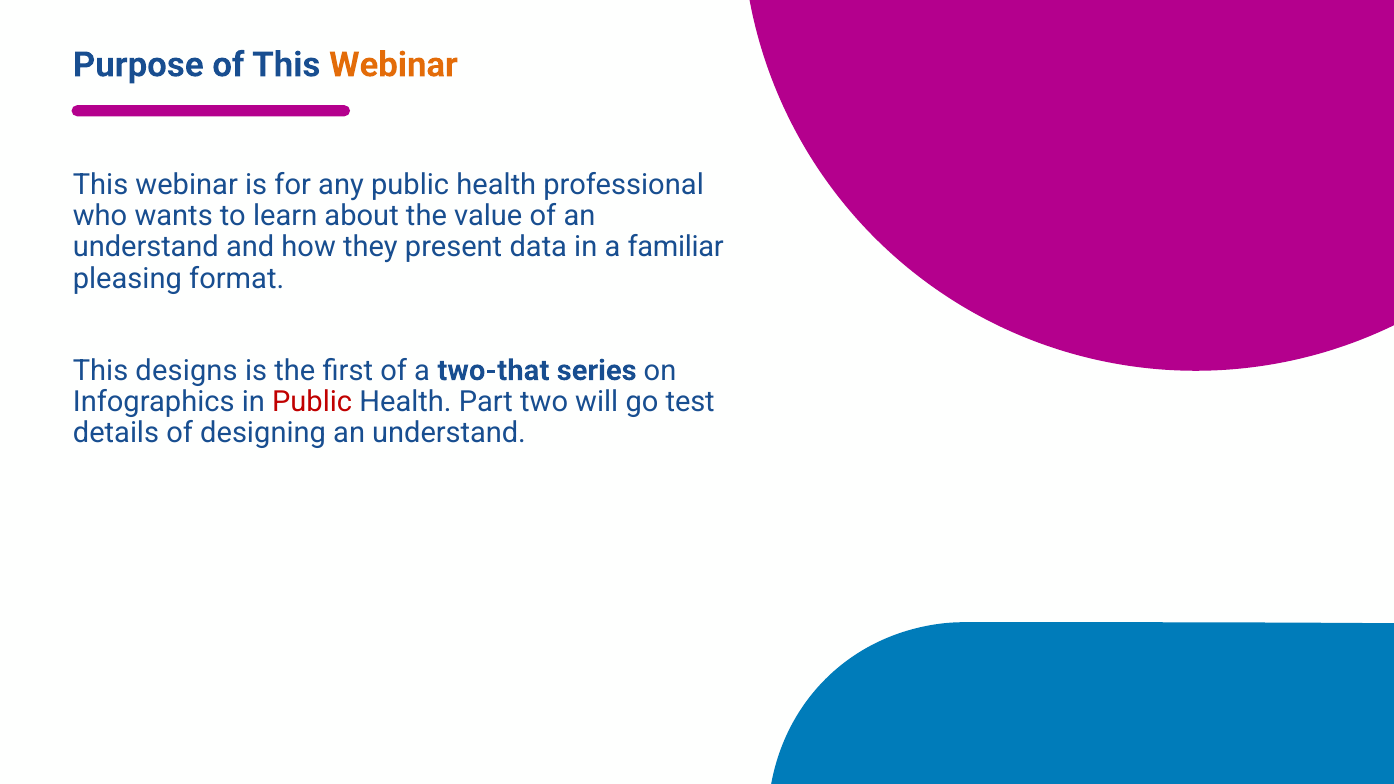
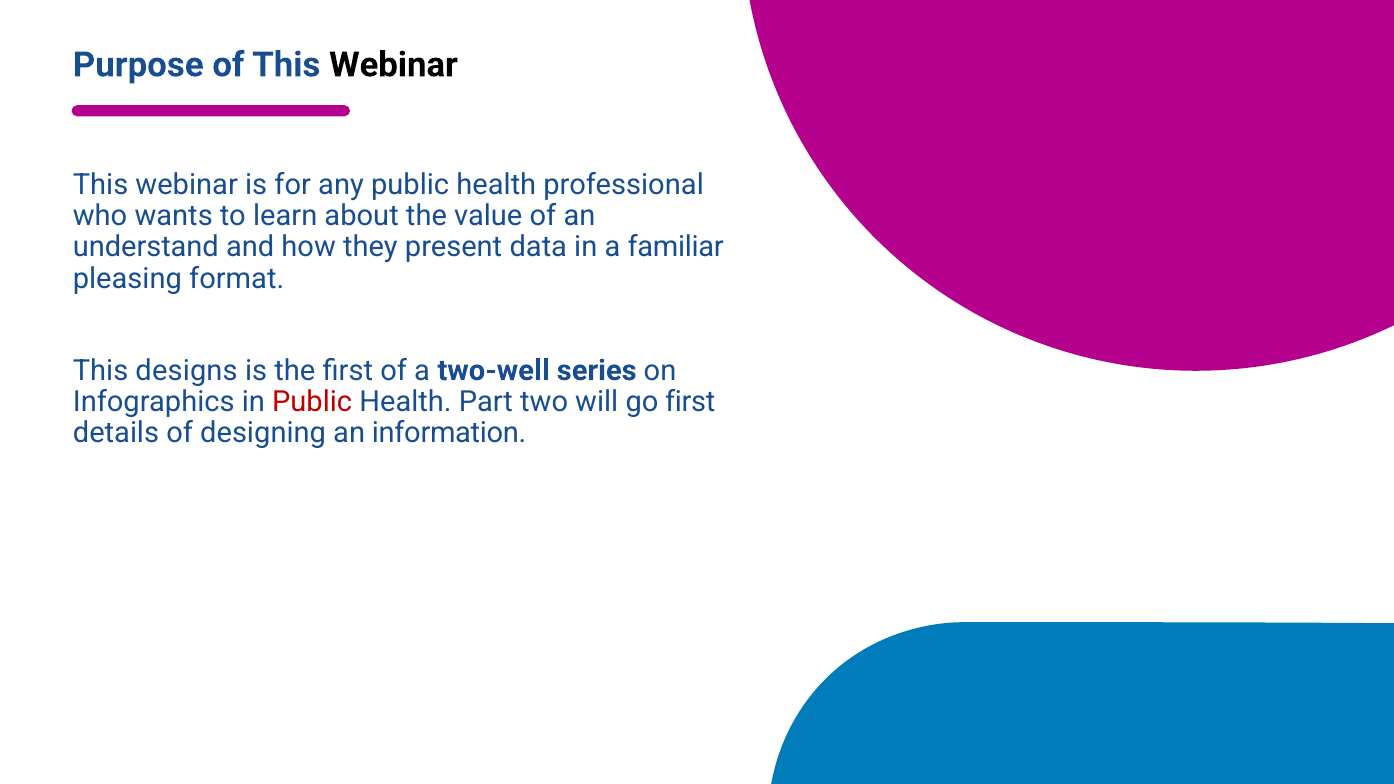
Webinar at (393, 65) colour: orange -> black
two-that: two-that -> two-well
go test: test -> first
designing an understand: understand -> information
